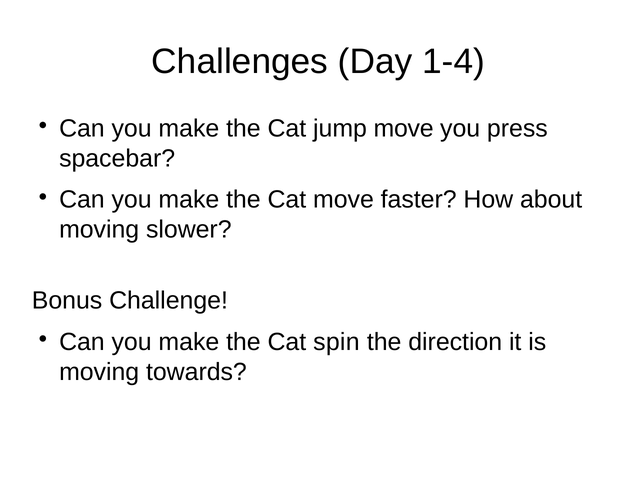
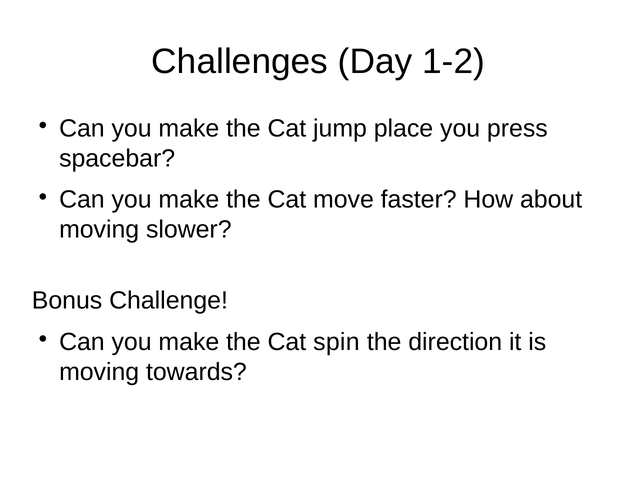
1-4: 1-4 -> 1-2
jump move: move -> place
